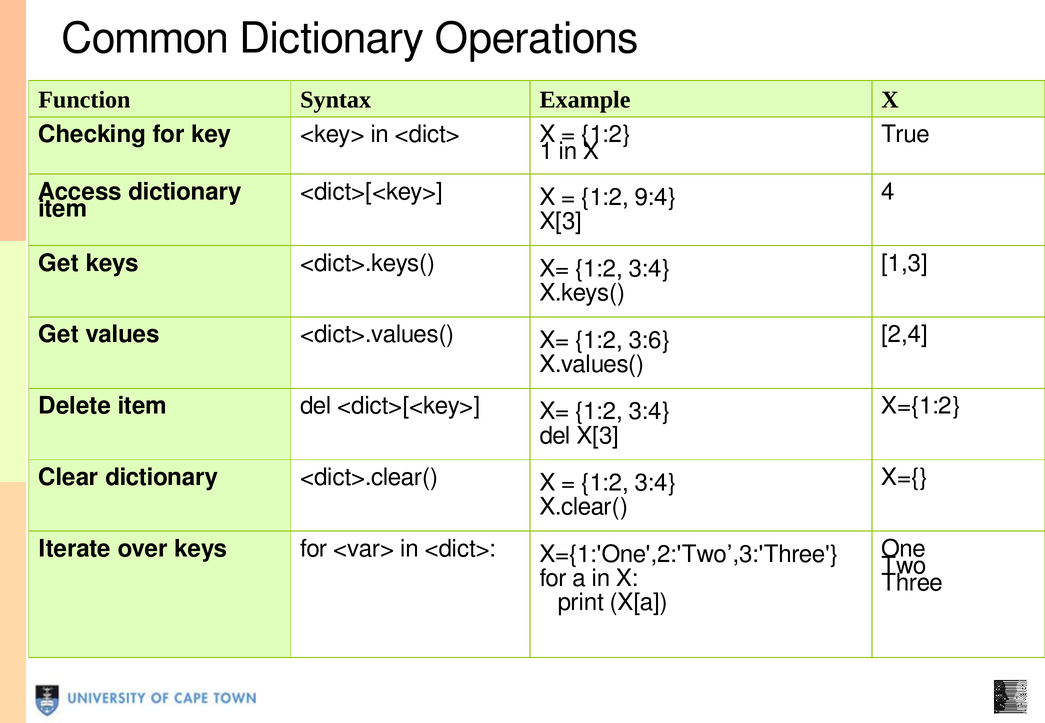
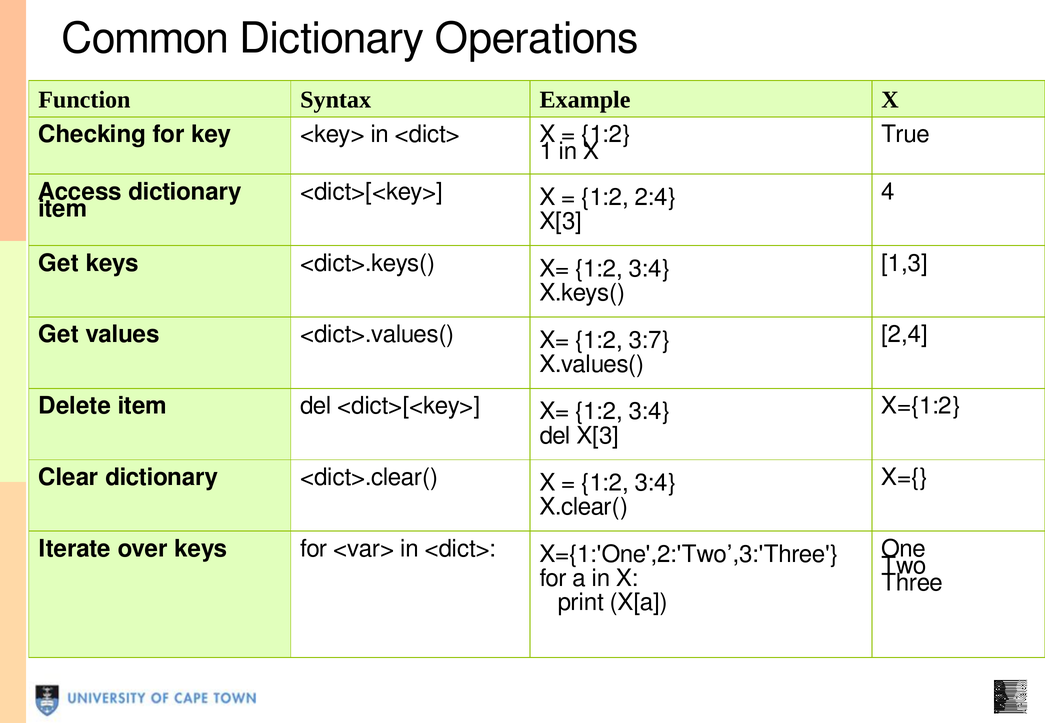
9:4: 9:4 -> 2:4
3:6: 3:6 -> 3:7
